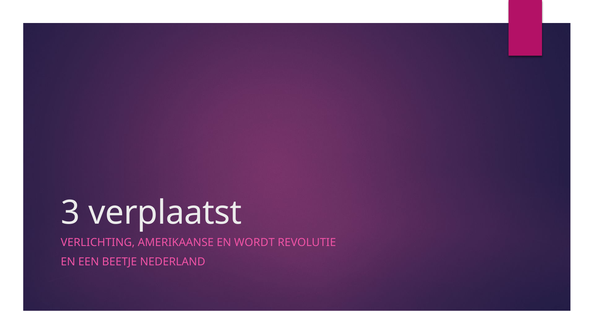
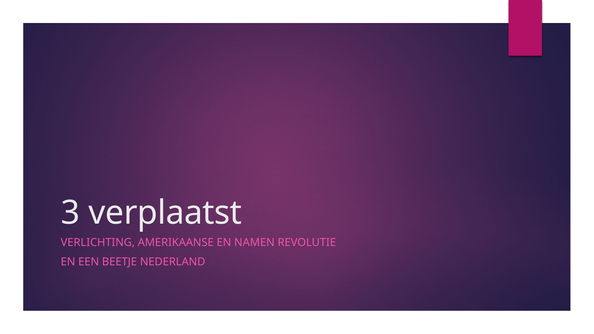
WORDT: WORDT -> NAMEN
